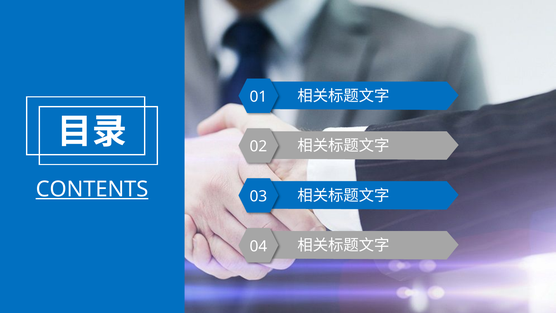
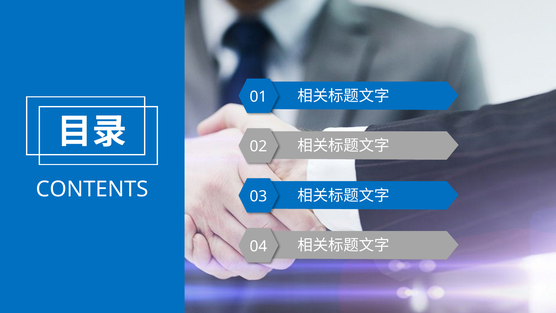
CONTENTS underline: present -> none
